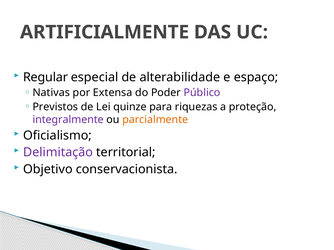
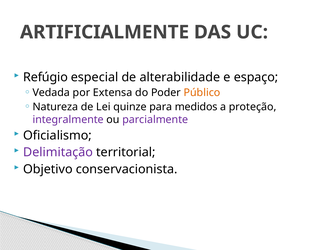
Regular: Regular -> Refúgio
Nativas: Nativas -> Vedada
Público colour: purple -> orange
Previstos: Previstos -> Natureza
riquezas: riquezas -> medidos
parcialmente colour: orange -> purple
